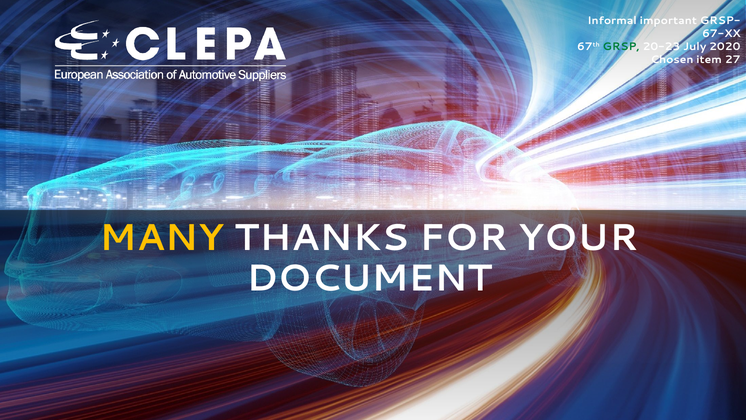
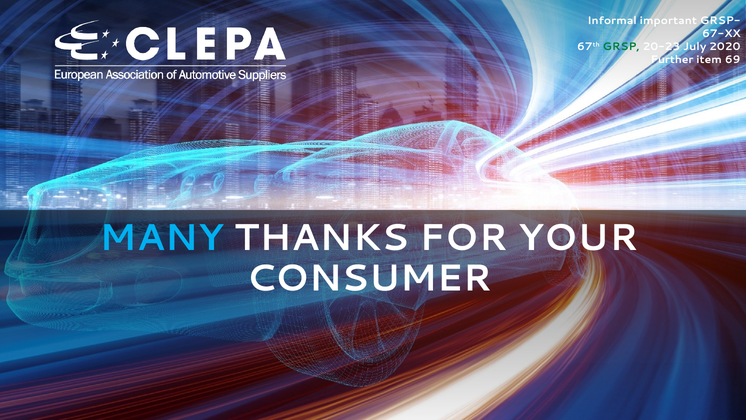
Chosen: Chosen -> Further
27: 27 -> 69
MANY colour: yellow -> light blue
DOCUMENT: DOCUMENT -> CONSUMER
